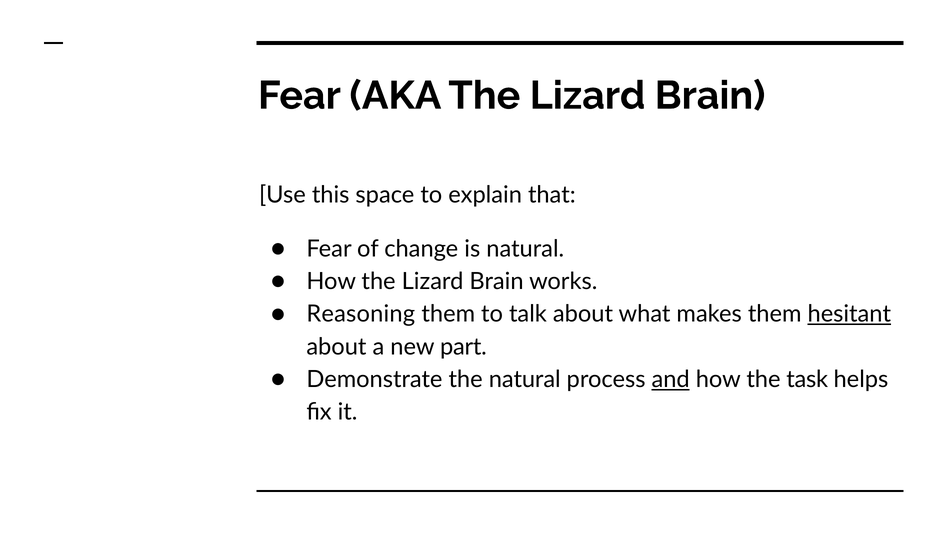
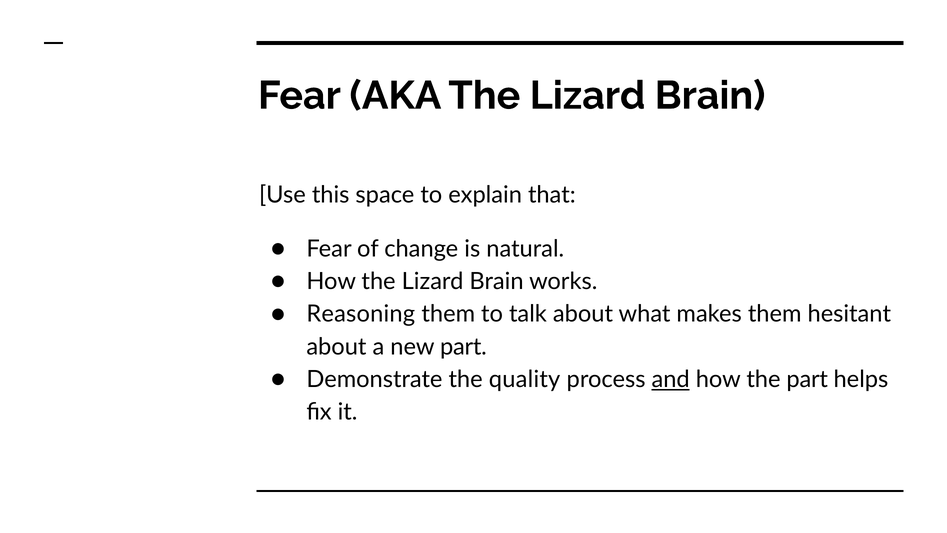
hesitant underline: present -> none
the natural: natural -> quality
the task: task -> part
